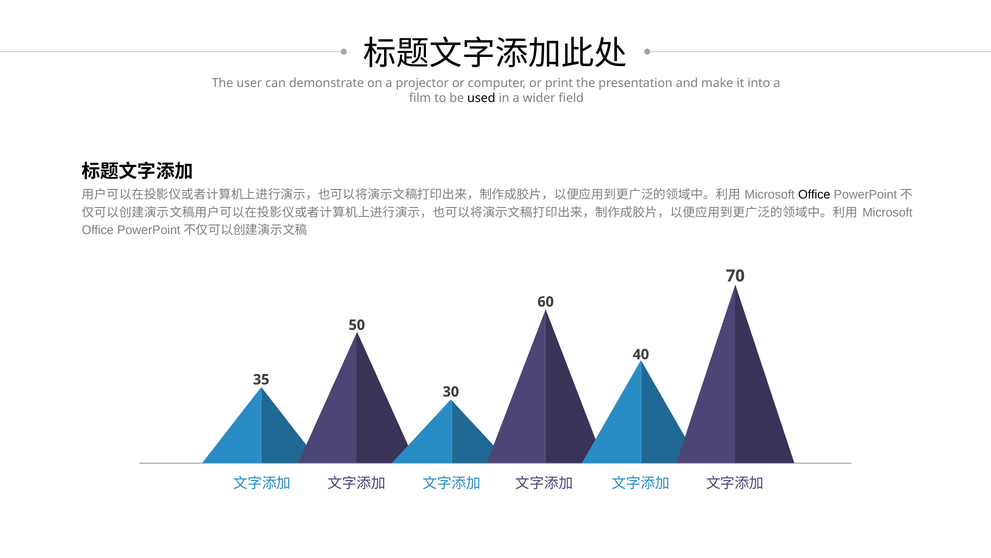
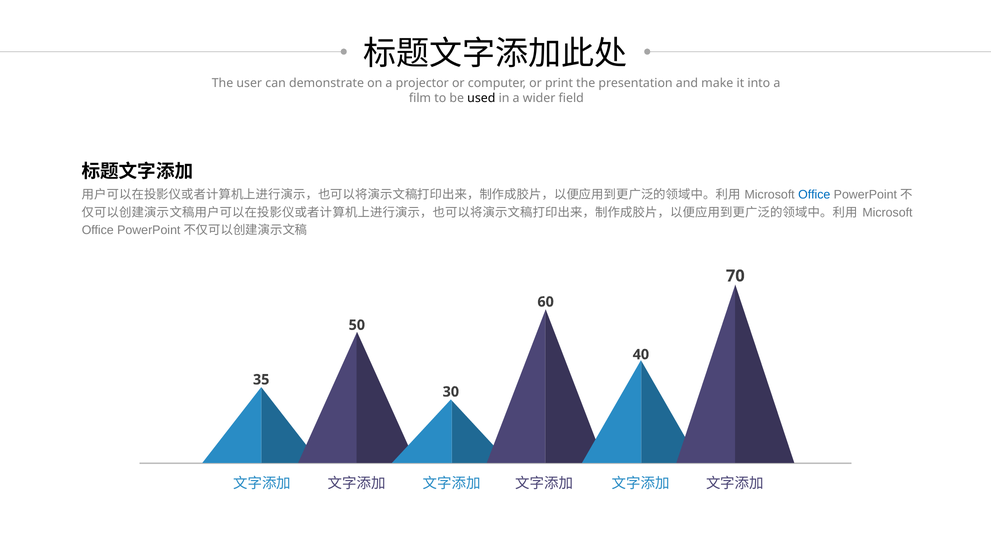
Office at (814, 194) colour: black -> blue
